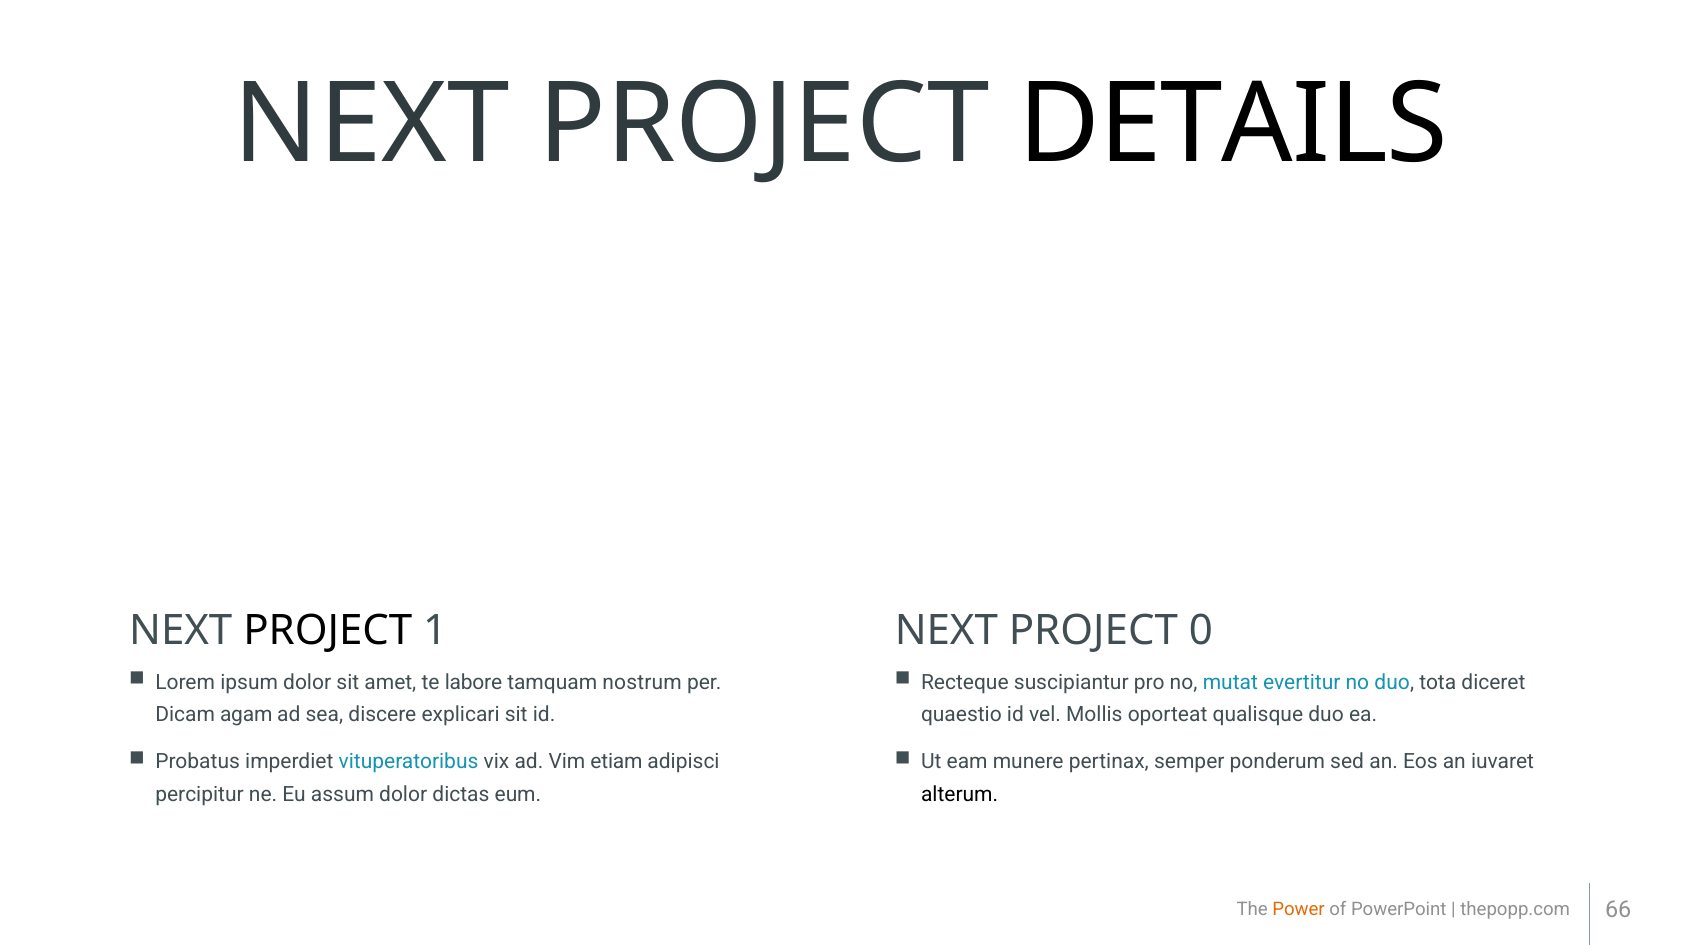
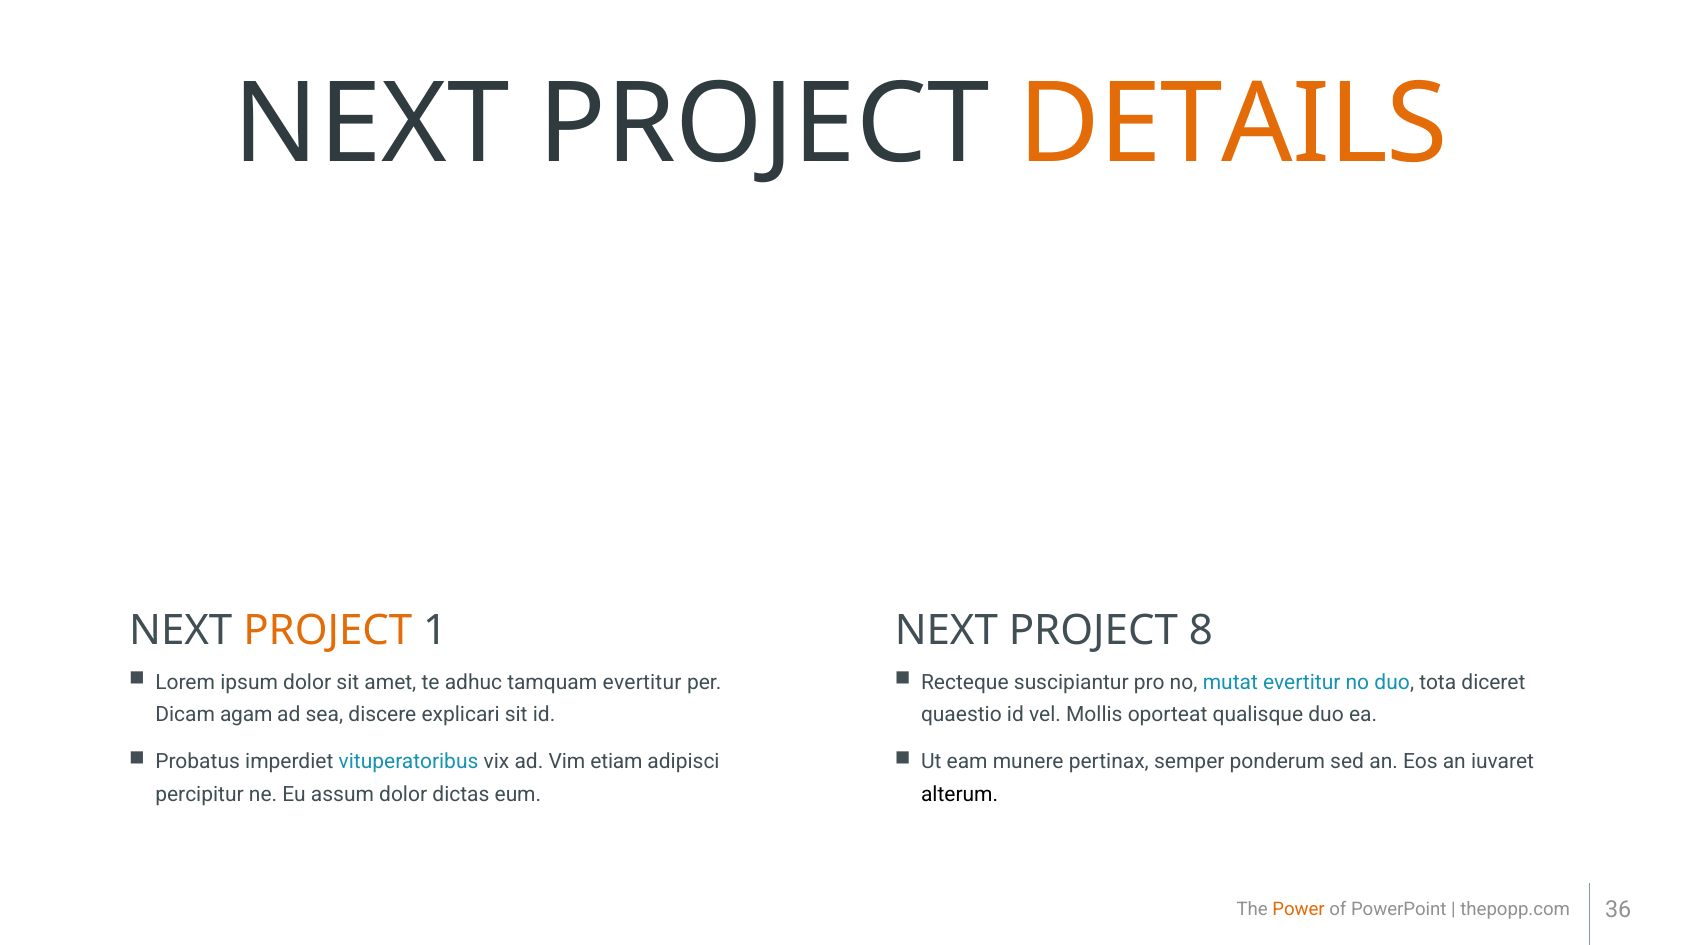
DETAILS colour: black -> orange
PROJECT at (328, 631) colour: black -> orange
0: 0 -> 8
labore: labore -> adhuc
tamquam nostrum: nostrum -> evertitur
66: 66 -> 36
